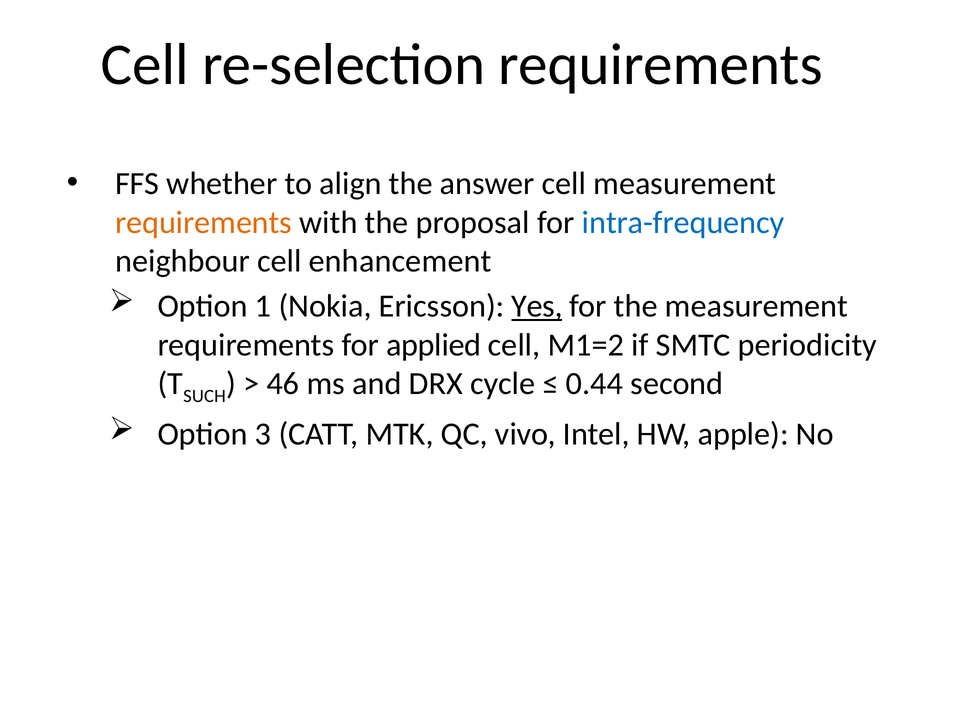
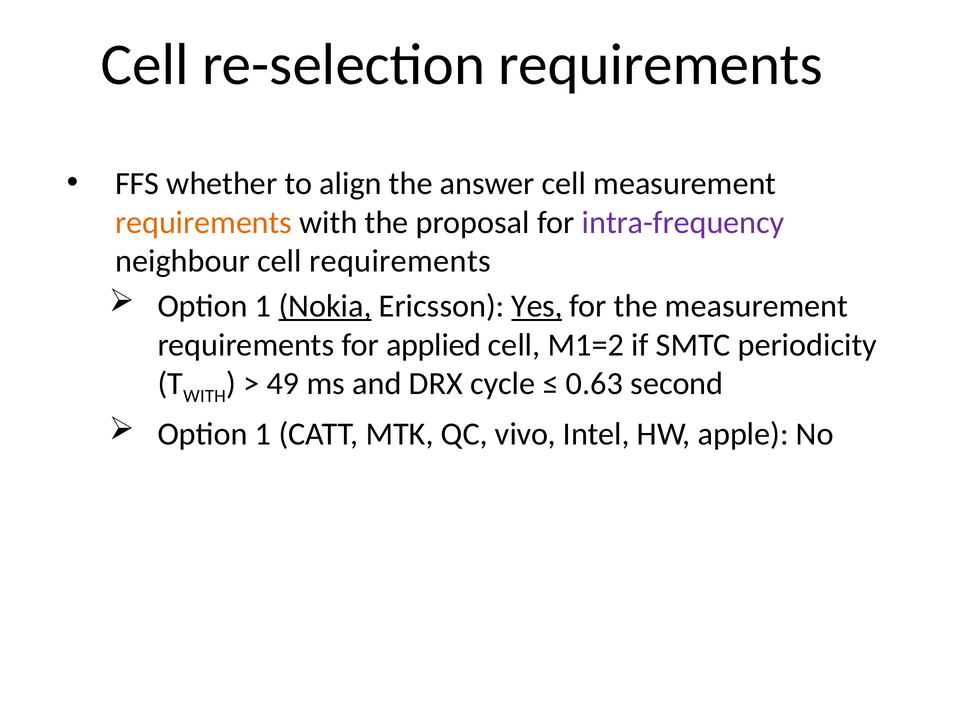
intra-frequency colour: blue -> purple
cell enhancement: enhancement -> requirements
Nokia underline: none -> present
SUCH at (205, 396): SUCH -> WITH
46: 46 -> 49
0.44: 0.44 -> 0.63
3 at (263, 434): 3 -> 1
